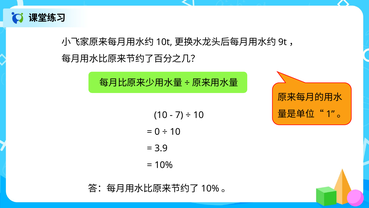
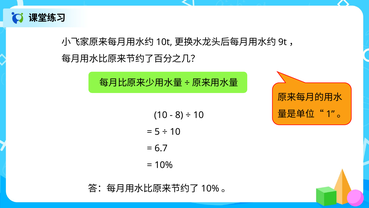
7: 7 -> 8
0: 0 -> 5
3.9: 3.9 -> 6.7
